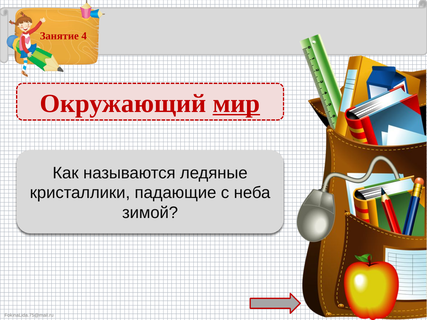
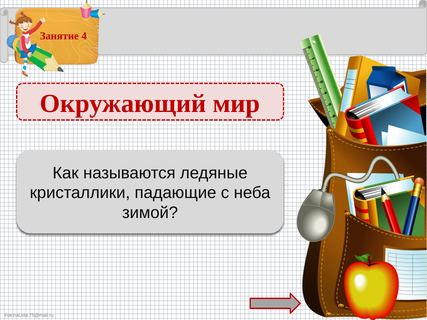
мир underline: present -> none
